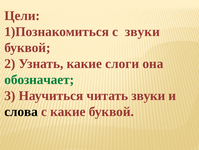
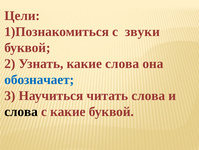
какие слоги: слоги -> слова
обозначает colour: green -> blue
читать звуки: звуки -> слова
